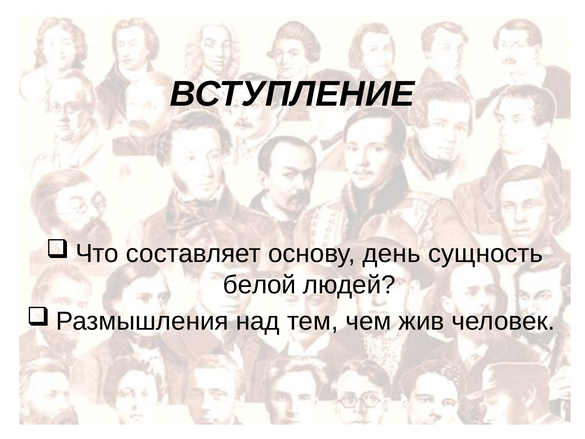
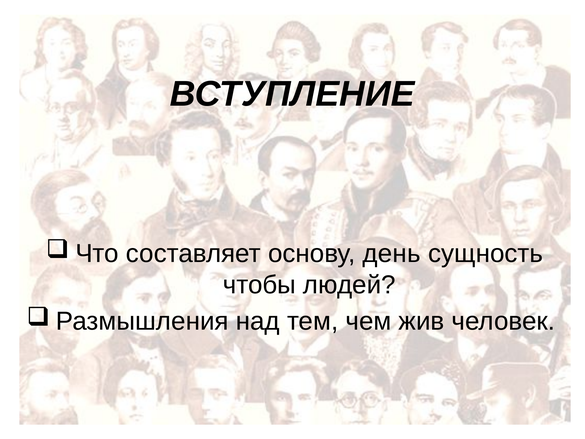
белой: белой -> чтобы
